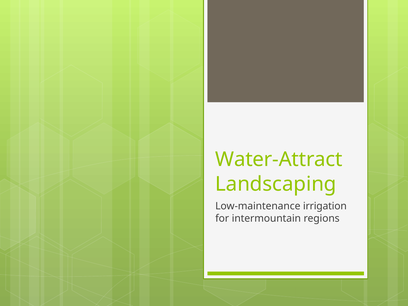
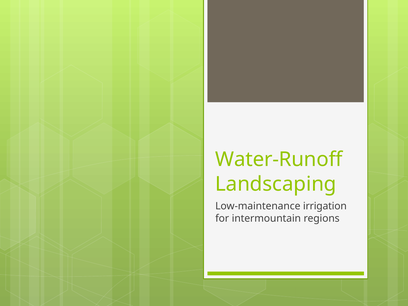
Water-Attract: Water-Attract -> Water-Runoff
